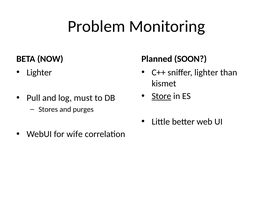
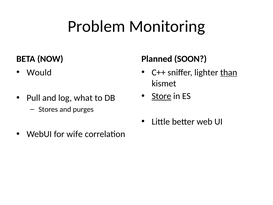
Lighter at (39, 72): Lighter -> Would
than underline: none -> present
must: must -> what
